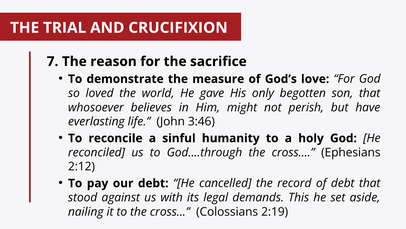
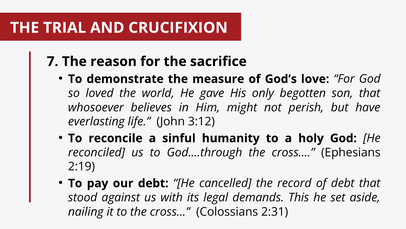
3:46: 3:46 -> 3:12
2:12: 2:12 -> 2:19
2:19: 2:19 -> 2:31
